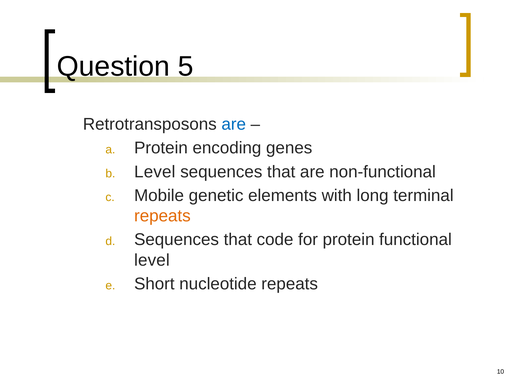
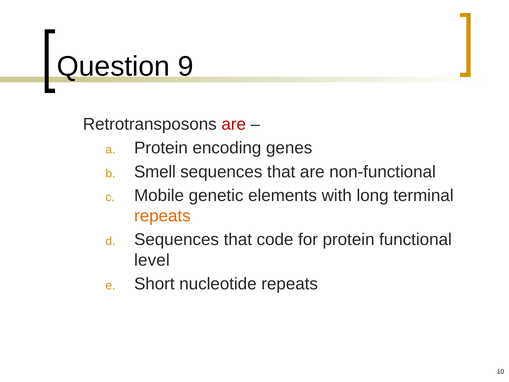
5: 5 -> 9
are at (234, 124) colour: blue -> red
Level at (155, 172): Level -> Smell
